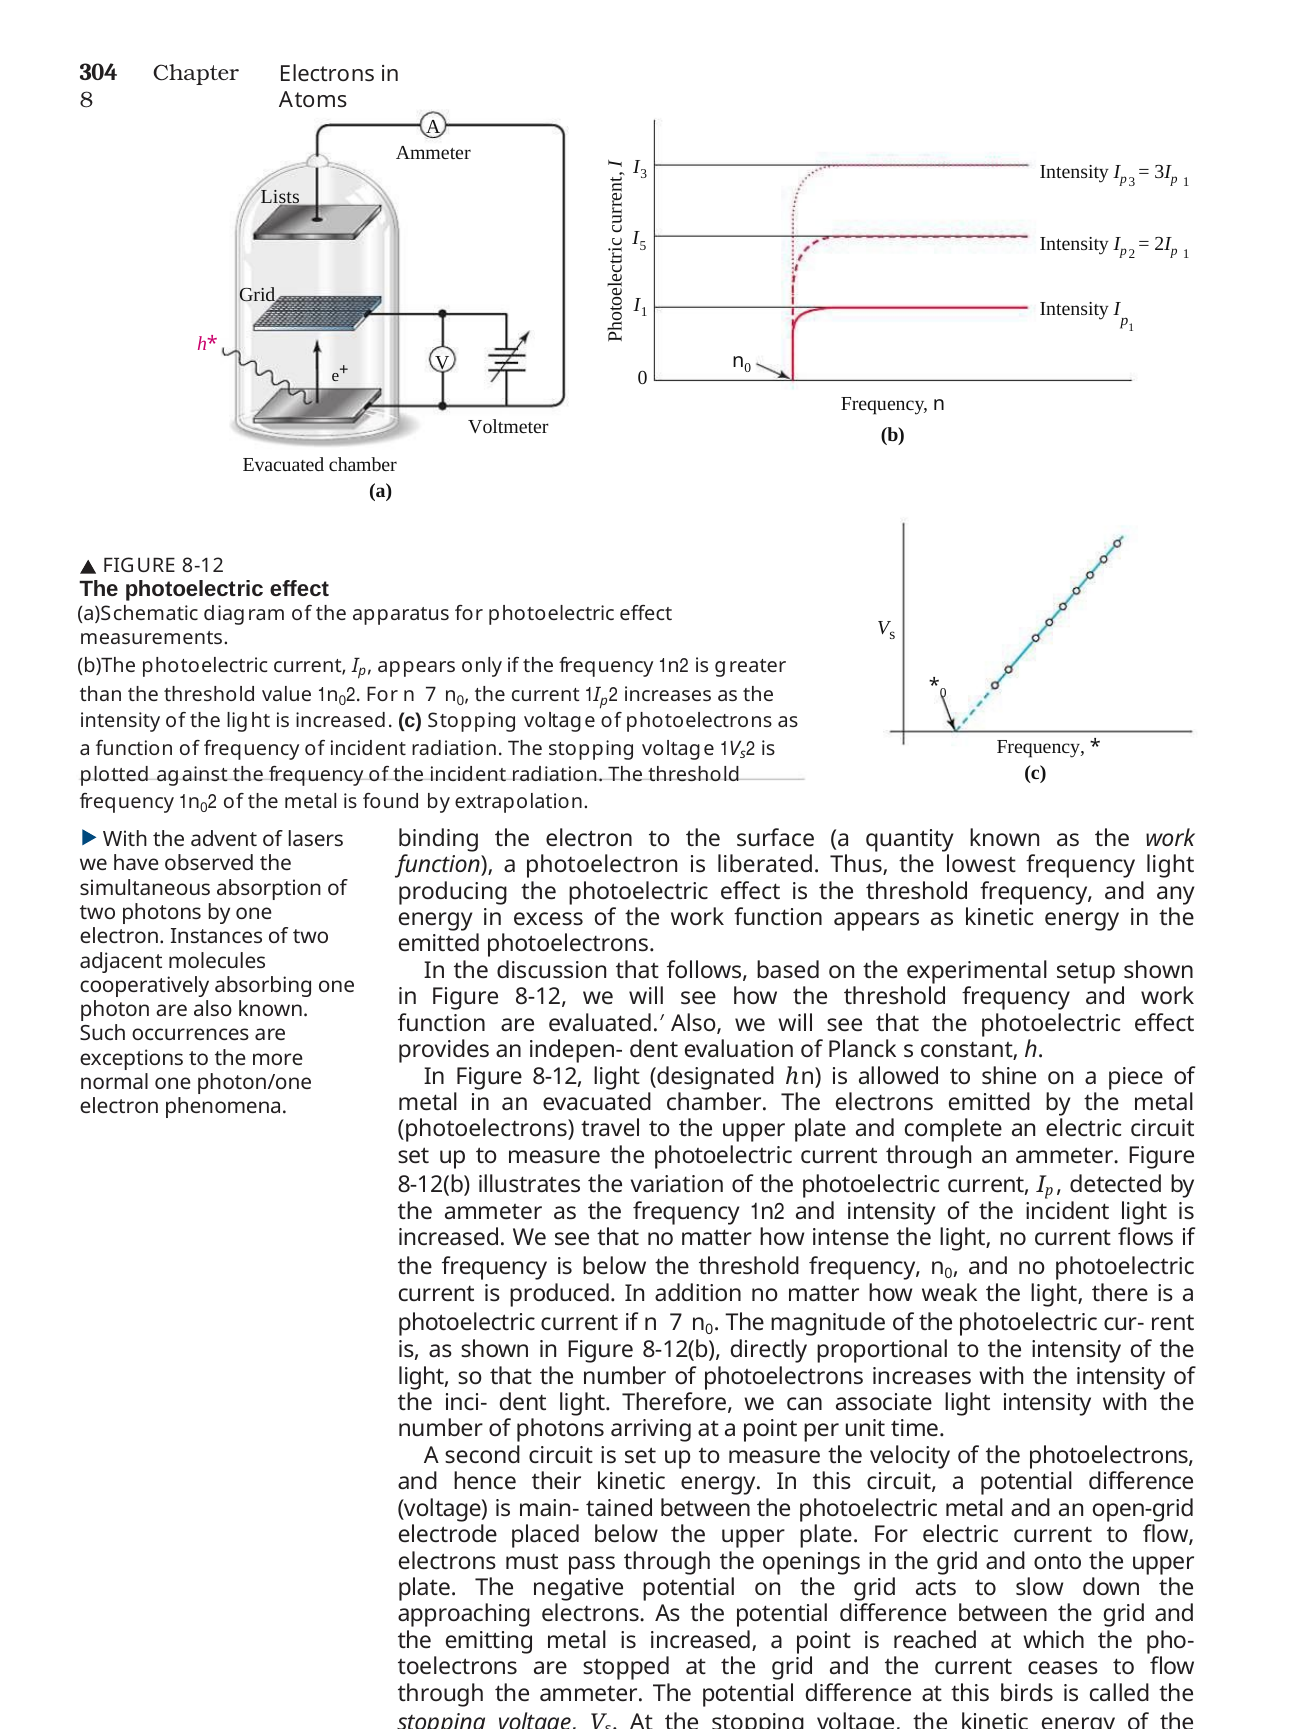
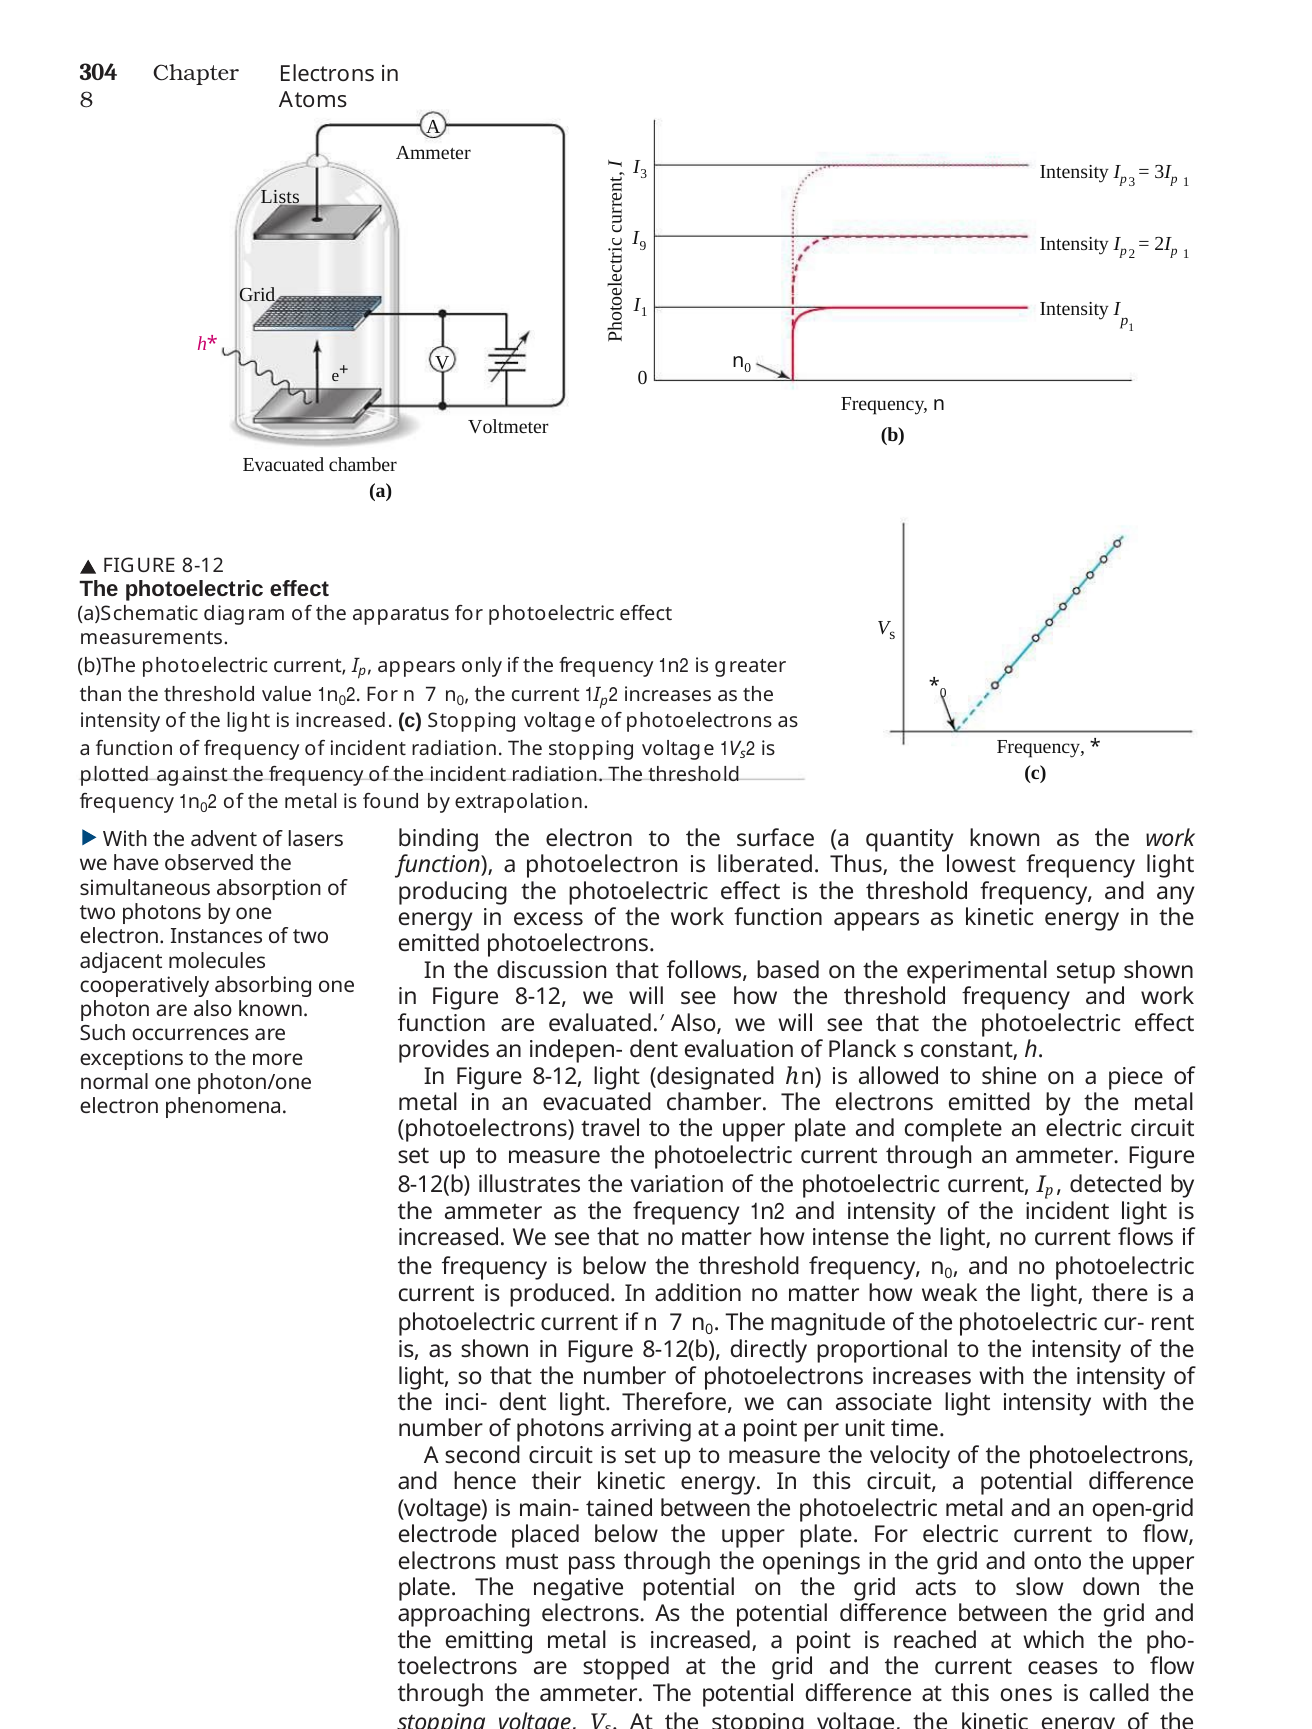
5: 5 -> 9
birds: birds -> ones
